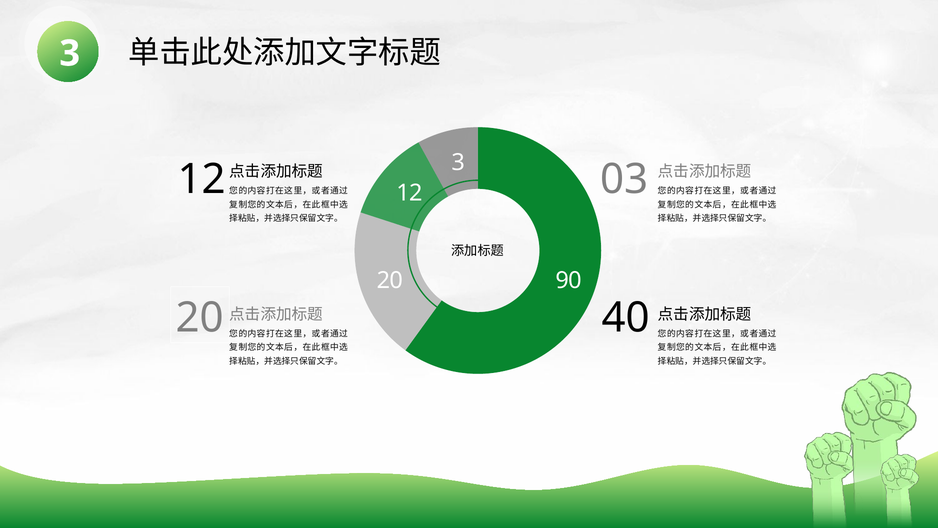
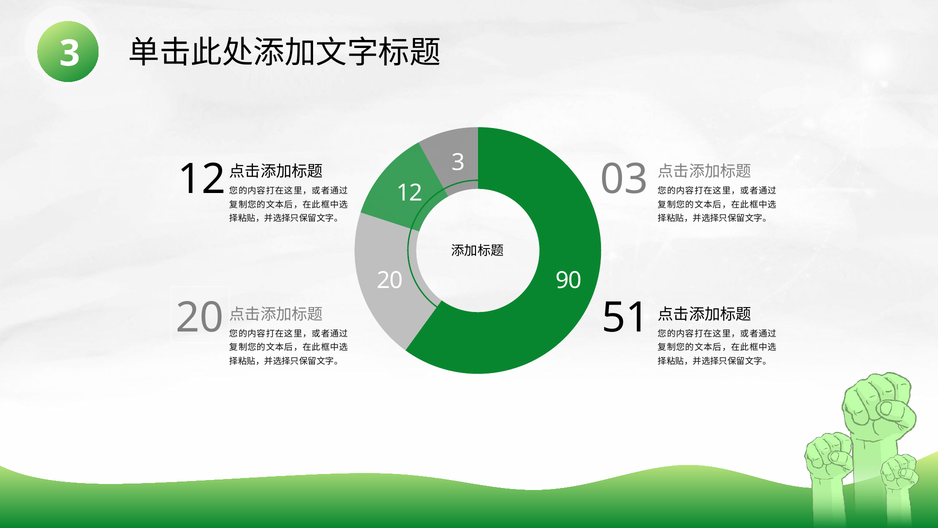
40: 40 -> 51
